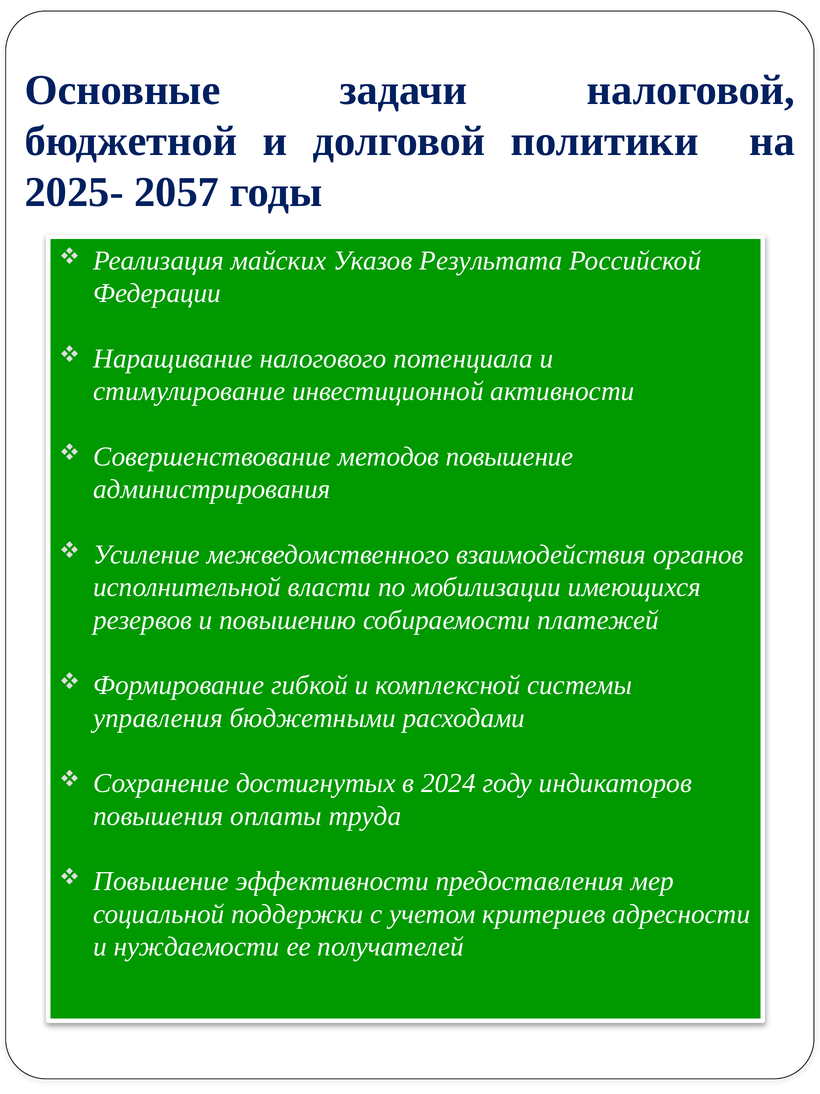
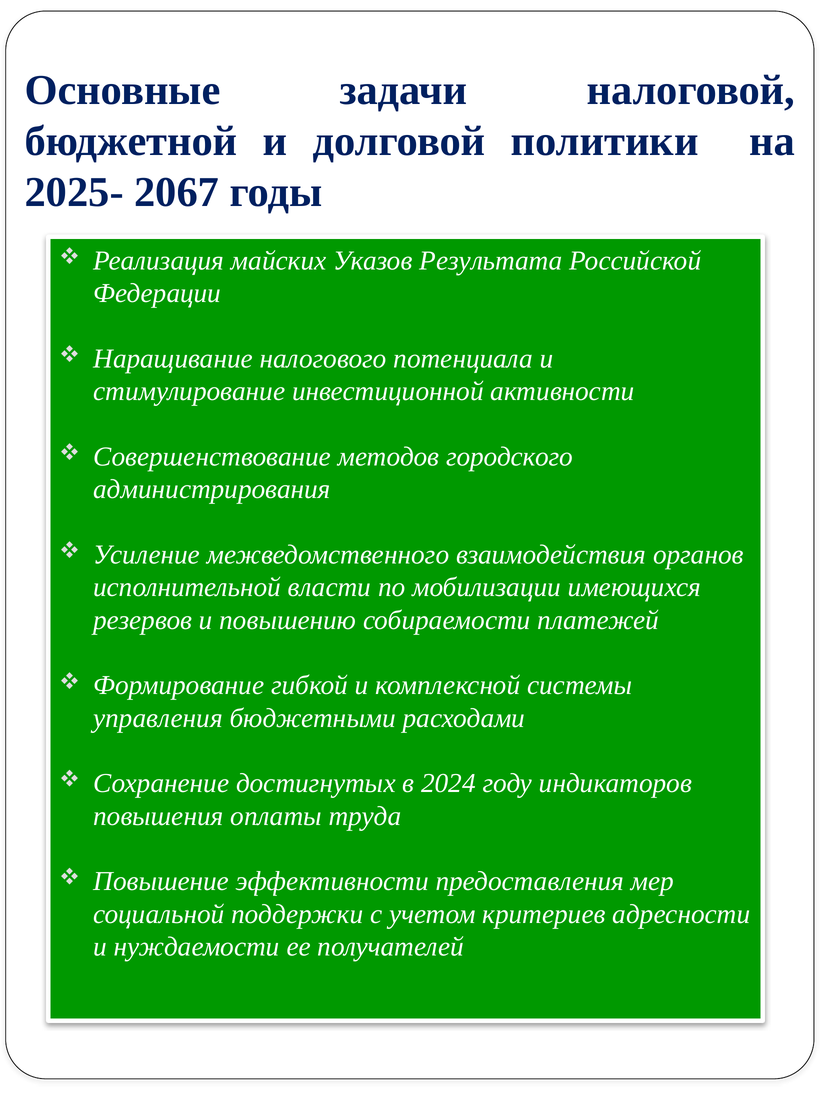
2057: 2057 -> 2067
методов повышение: повышение -> городского
